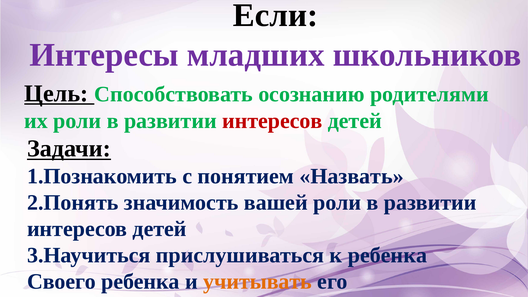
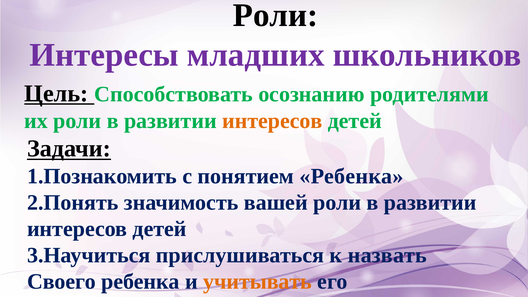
Если at (276, 15): Если -> Роли
интересов at (272, 121) colour: red -> orange
понятием Назвать: Назвать -> Ребенка
к ребенка: ребенка -> назвать
